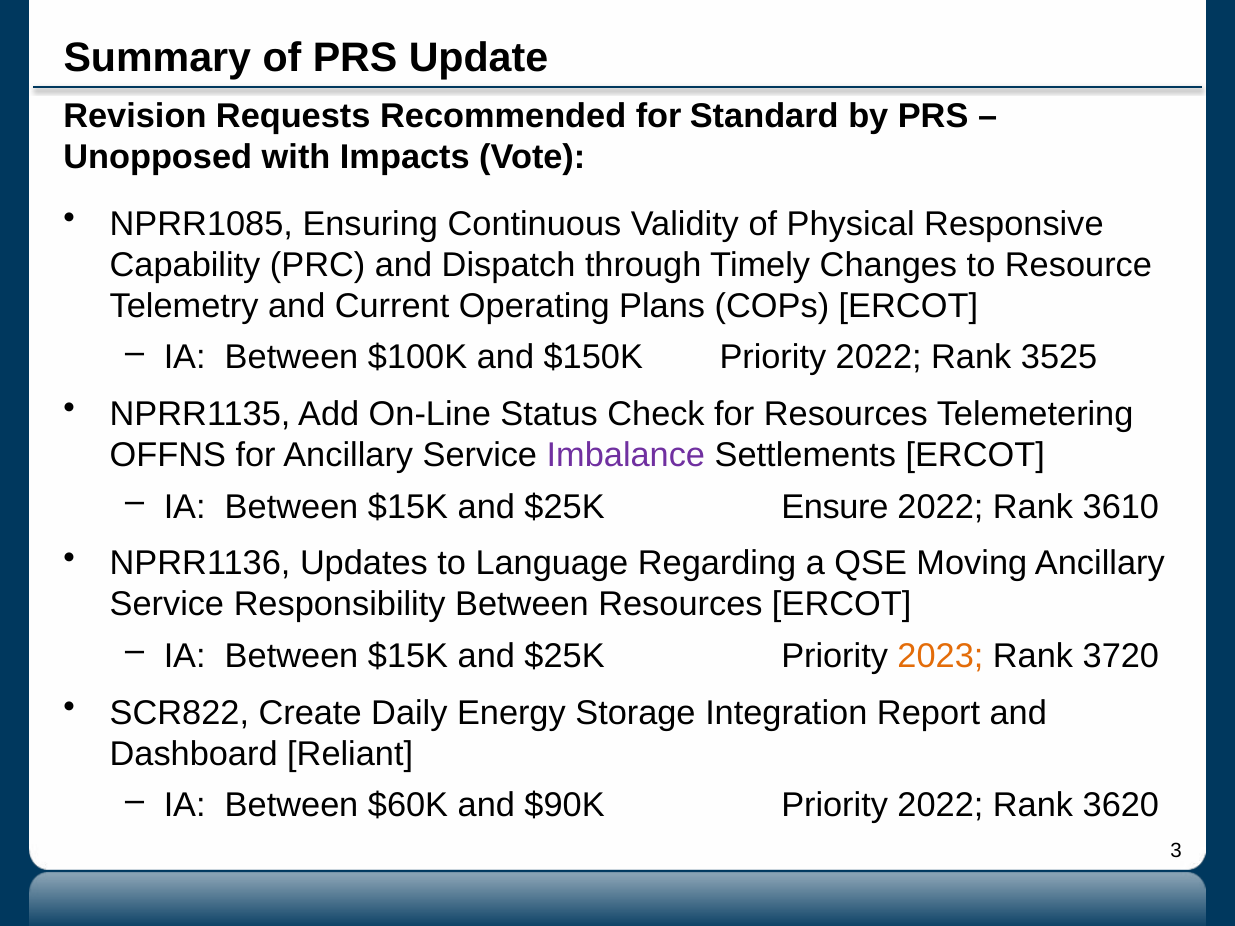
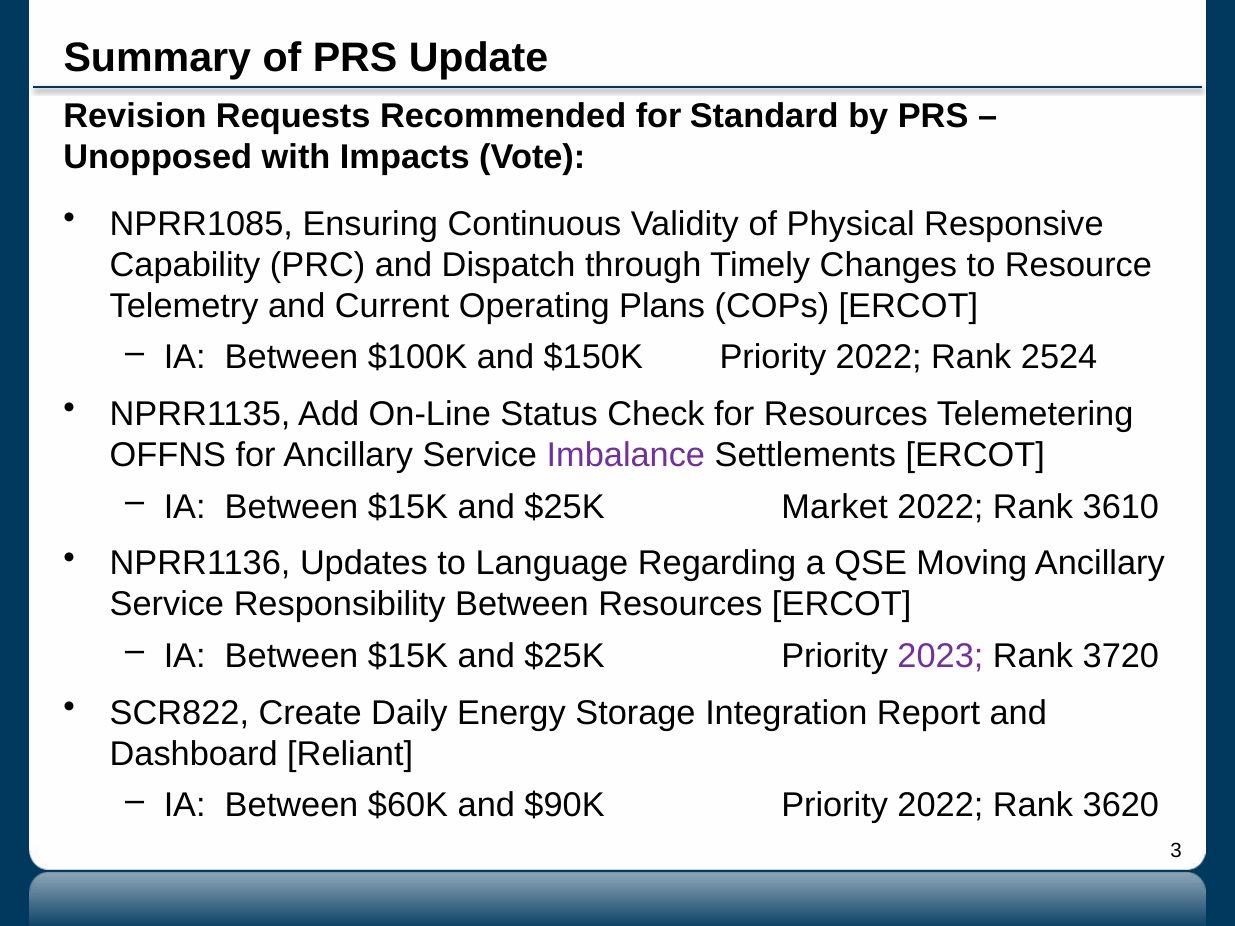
3525: 3525 -> 2524
Ensure: Ensure -> Market
2023 colour: orange -> purple
